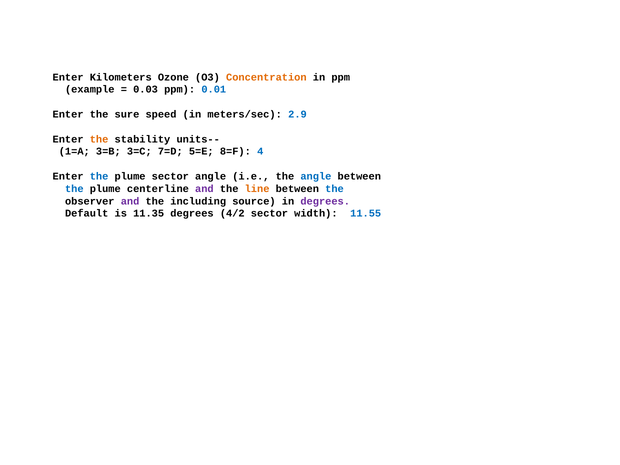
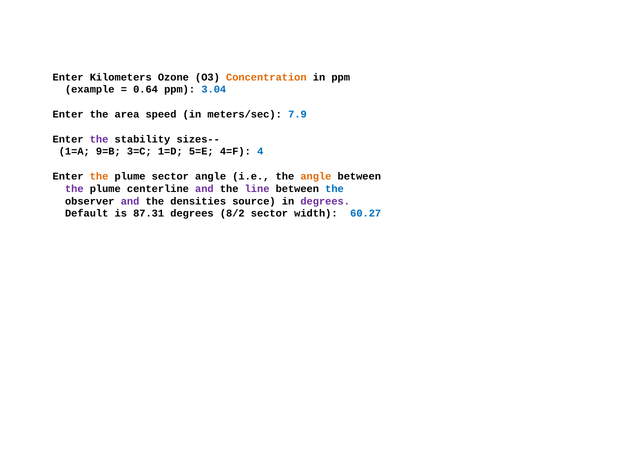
0.03: 0.03 -> 0.64
0.01: 0.01 -> 3.04
sure: sure -> area
2.9: 2.9 -> 7.9
the at (99, 139) colour: orange -> purple
units--: units-- -> sizes--
3=B: 3=B -> 9=B
7=D: 7=D -> 1=D
8=F: 8=F -> 4=F
the at (99, 176) colour: blue -> orange
angle at (316, 176) colour: blue -> orange
the at (74, 189) colour: blue -> purple
line colour: orange -> purple
including: including -> densities
11.35: 11.35 -> 87.31
4/2: 4/2 -> 8/2
11.55: 11.55 -> 60.27
